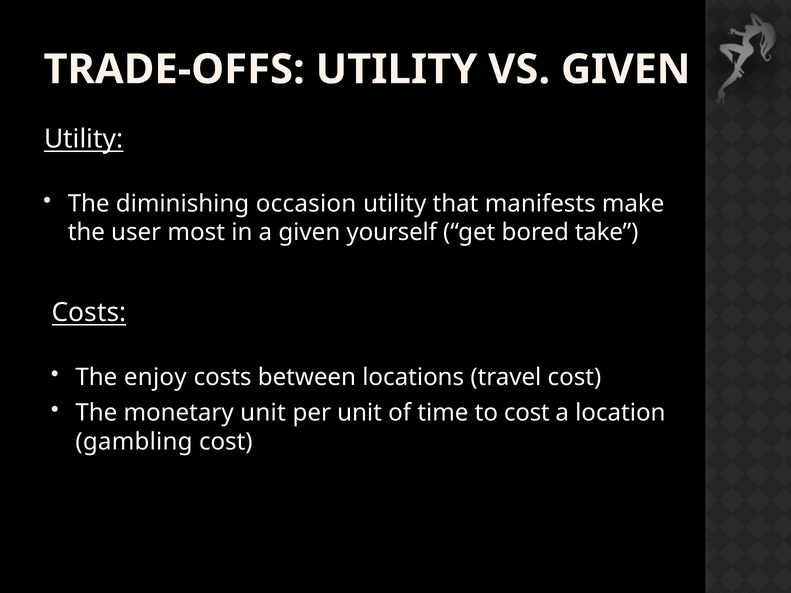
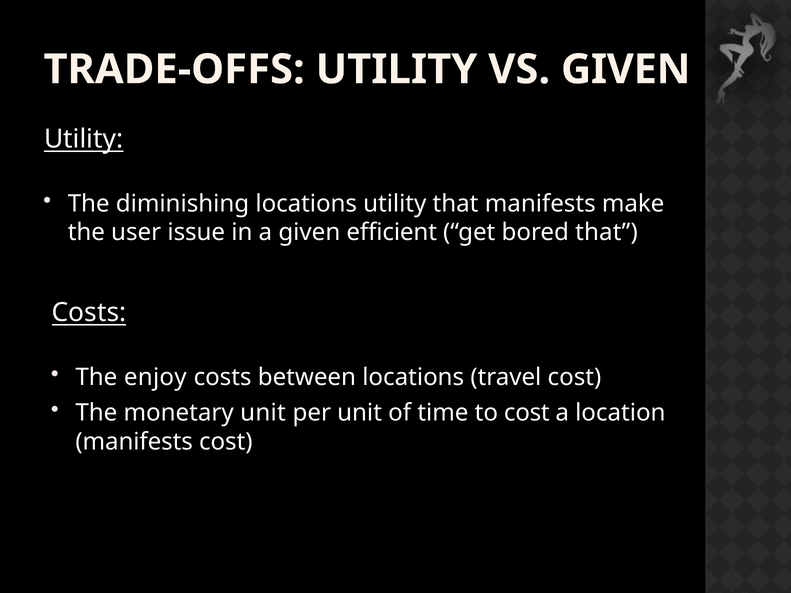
diminishing occasion: occasion -> locations
most: most -> issue
yourself: yourself -> efficient
bored take: take -> that
gambling at (134, 442): gambling -> manifests
